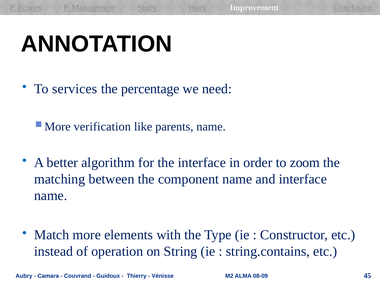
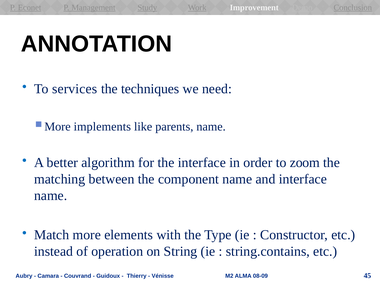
percentage: percentage -> techniques
verification: verification -> implements
